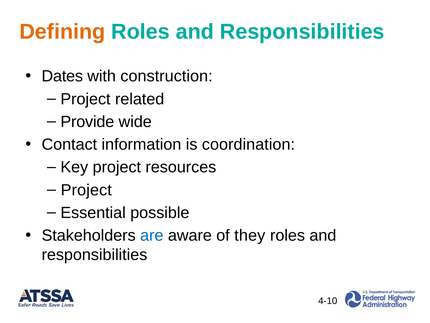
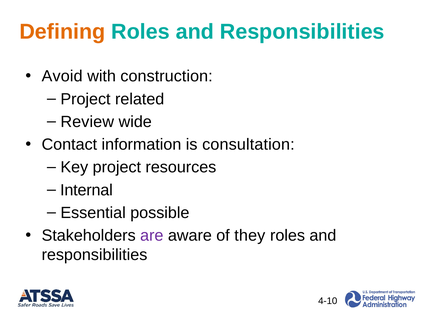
Dates: Dates -> Avoid
Provide: Provide -> Review
coordination: coordination -> consultation
Project at (86, 190): Project -> Internal
are colour: blue -> purple
